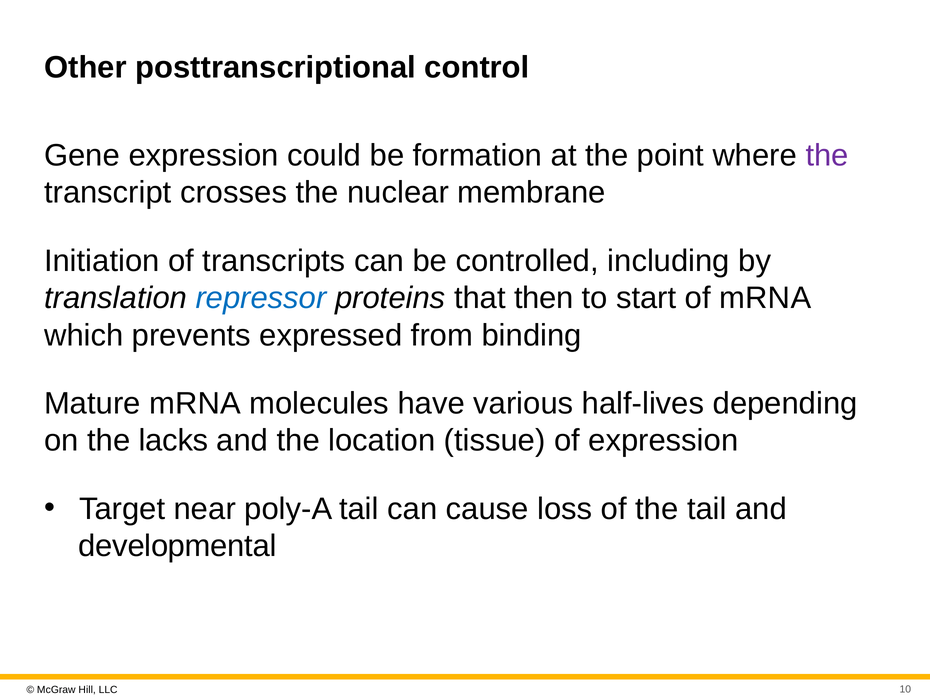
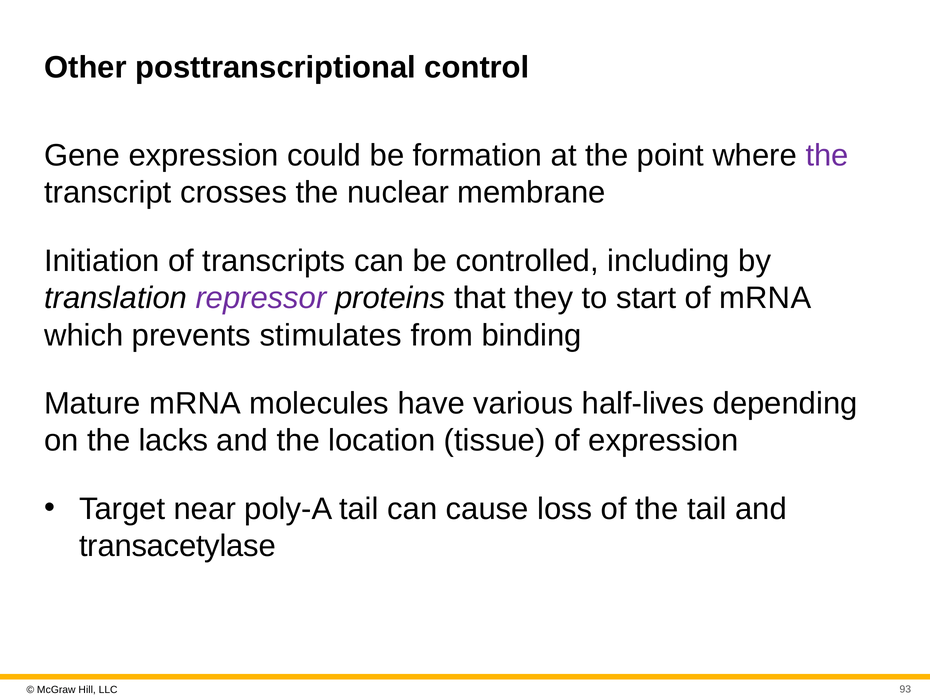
repressor colour: blue -> purple
then: then -> they
expressed: expressed -> stimulates
developmental: developmental -> transacetylase
10: 10 -> 93
